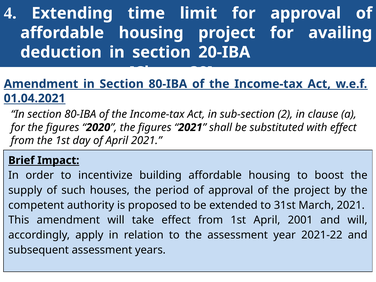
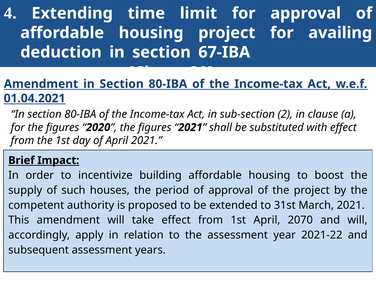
20-IBA: 20-IBA -> 67-IBA
2001: 2001 -> 2070
